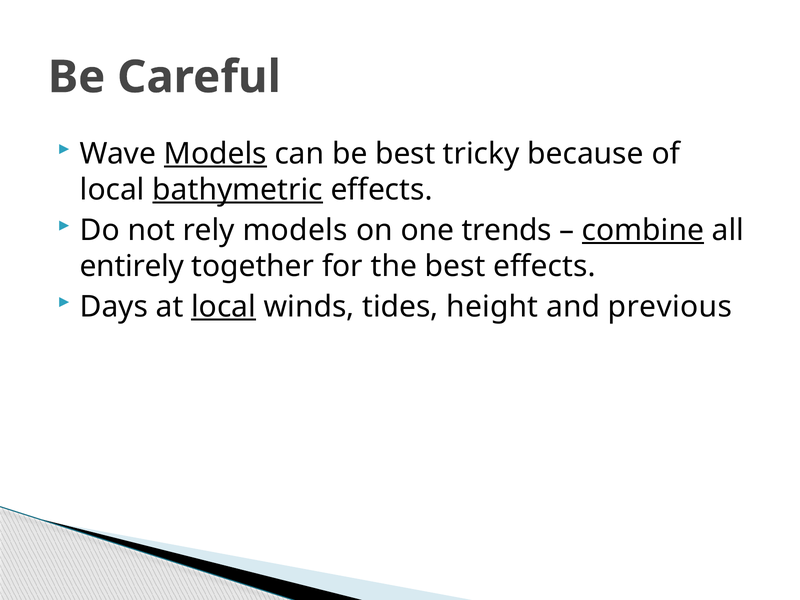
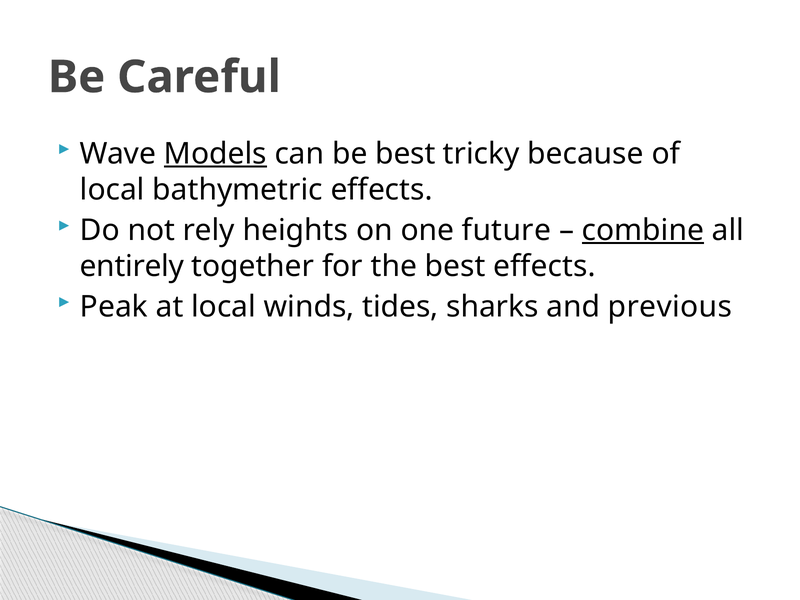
bathymetric underline: present -> none
rely models: models -> heights
trends: trends -> future
Days: Days -> Peak
local at (224, 307) underline: present -> none
height: height -> sharks
